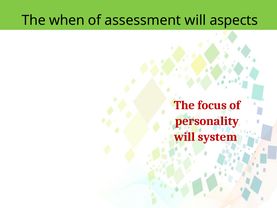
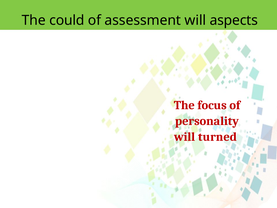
when: when -> could
system: system -> turned
